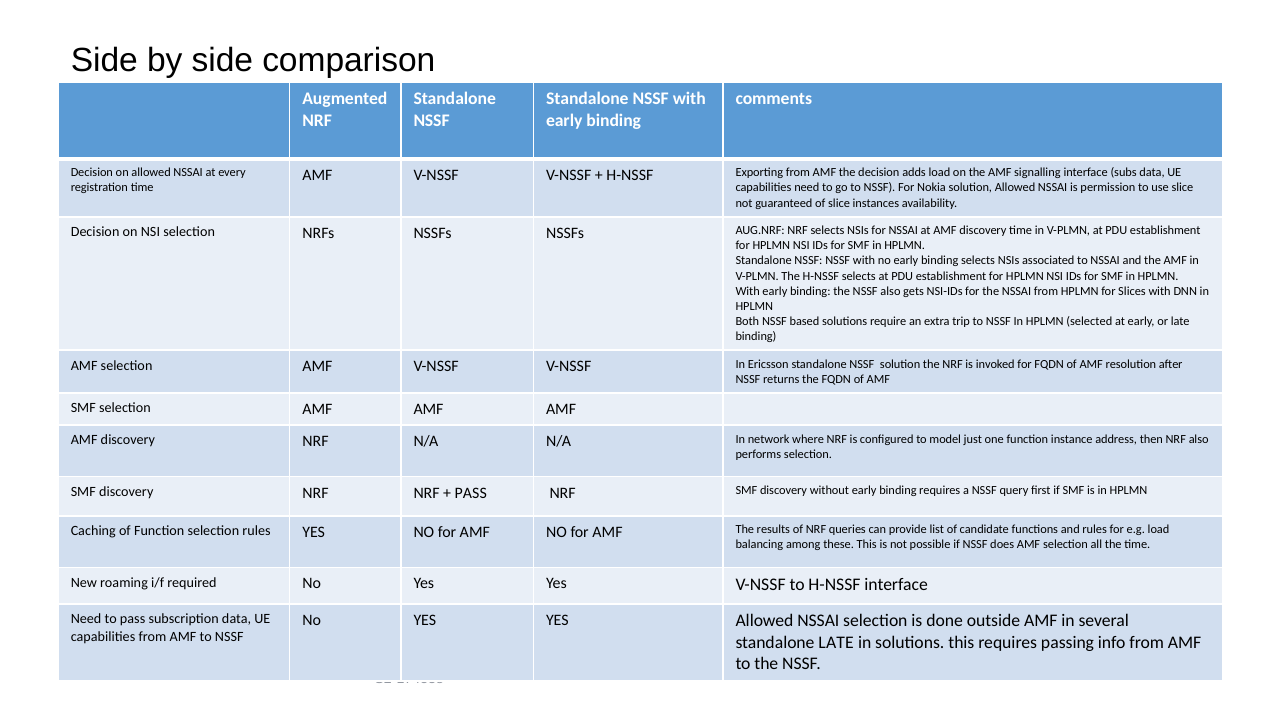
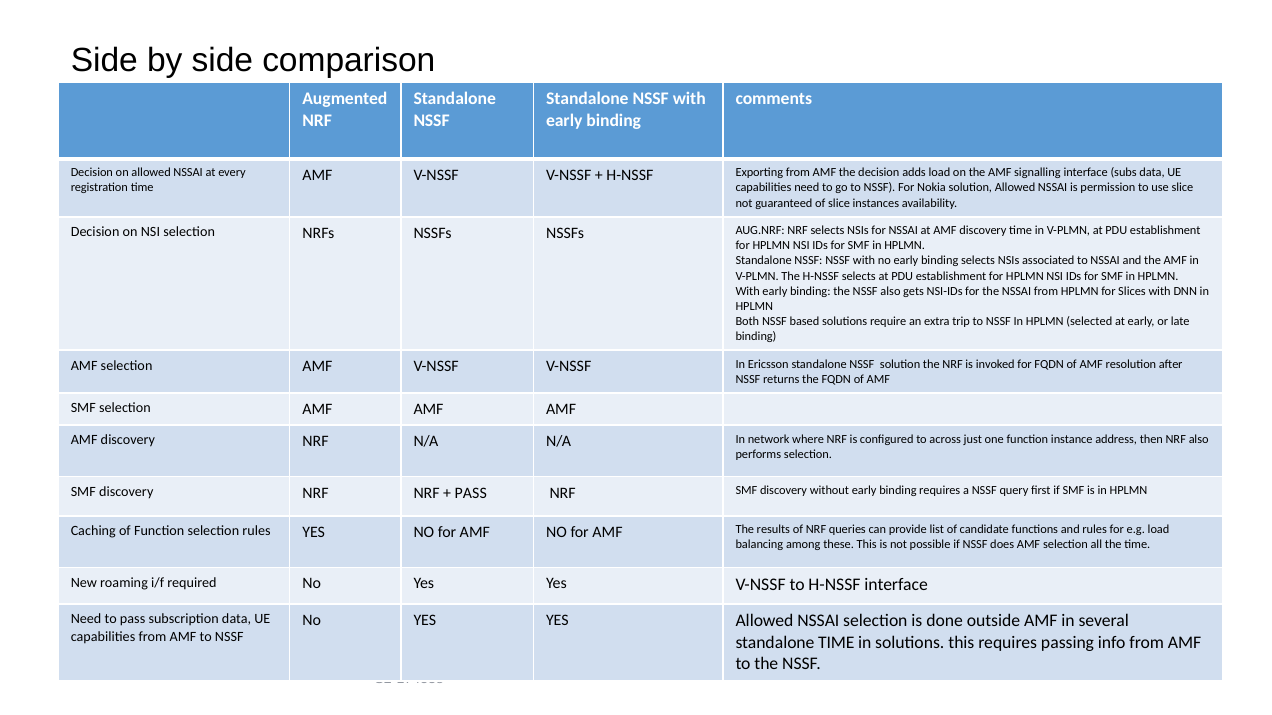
model: model -> across
standalone LATE: LATE -> TIME
